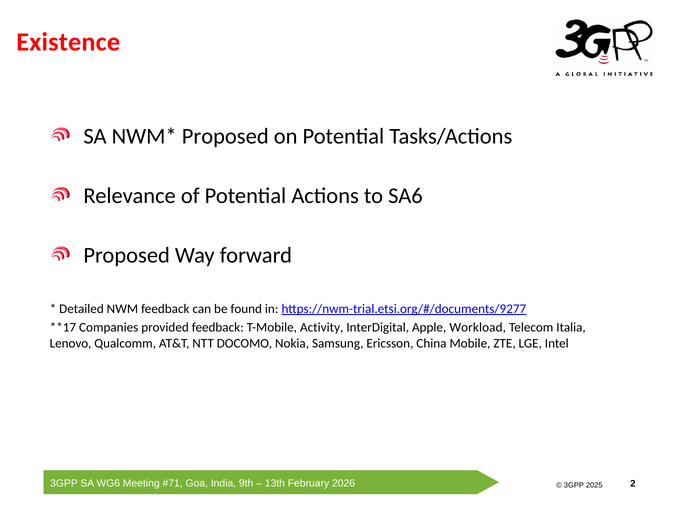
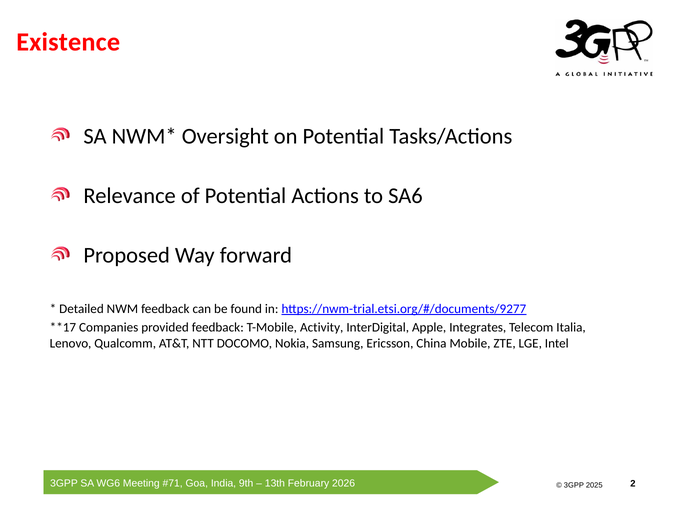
Proposed at (225, 136): Proposed -> Oversight
Workload: Workload -> Integrates
